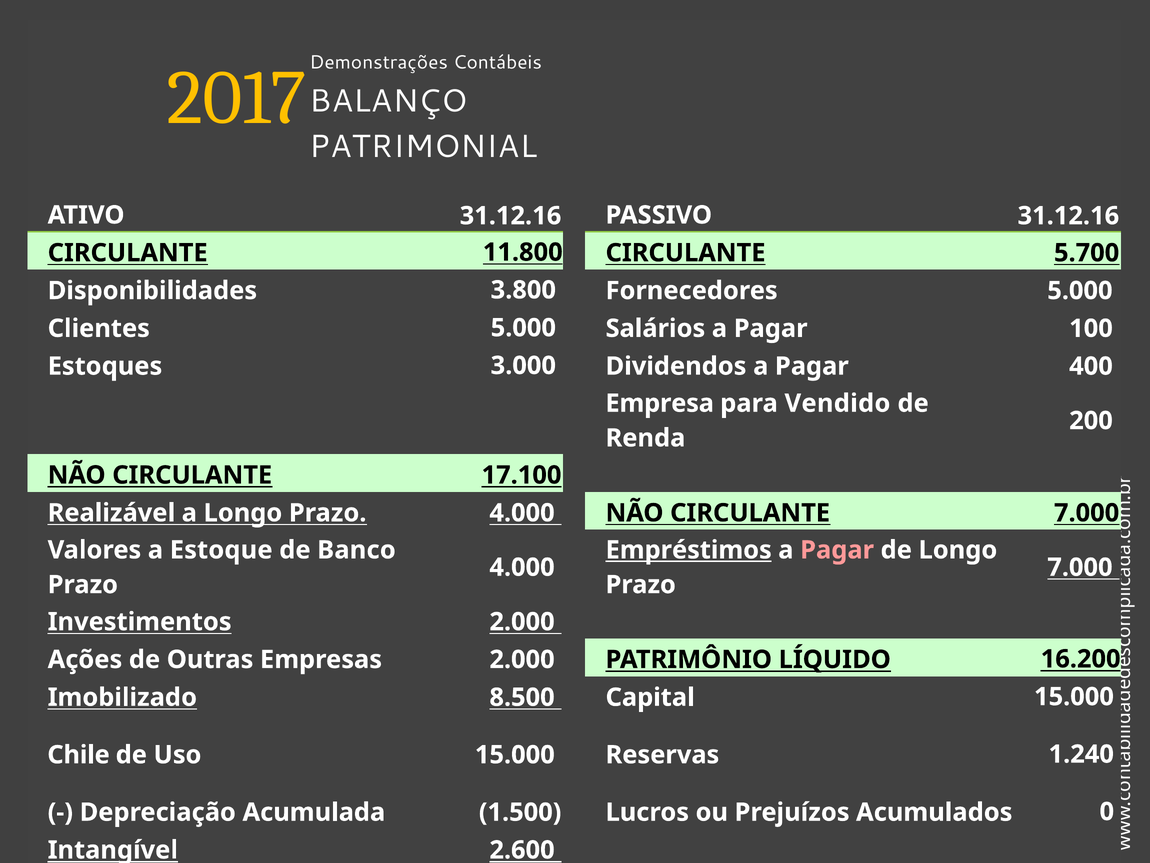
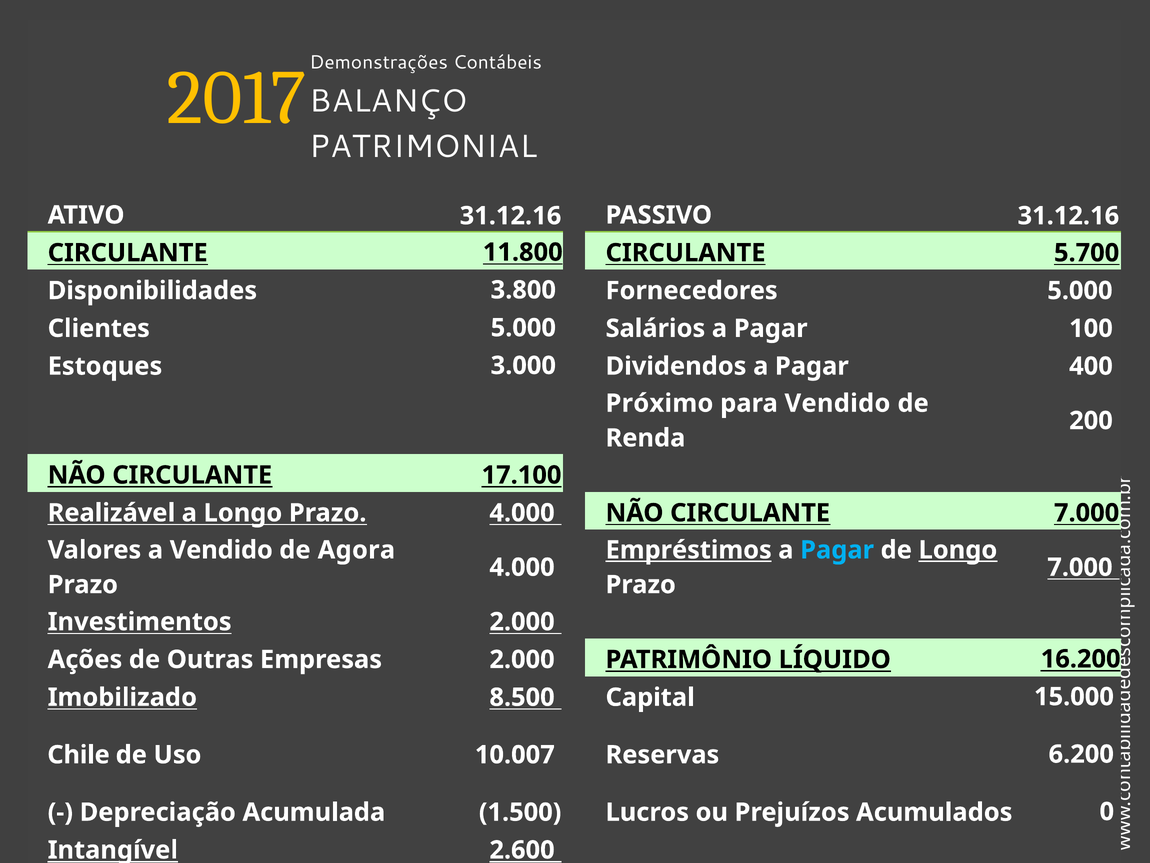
Empresa: Empresa -> Próximo
a Estoque: Estoque -> Vendido
Banco: Banco -> Agora
Pagar at (837, 550) colour: pink -> light blue
Longo at (958, 550) underline: none -> present
Uso 15.000: 15.000 -> 10.007
1.240: 1.240 -> 6.200
